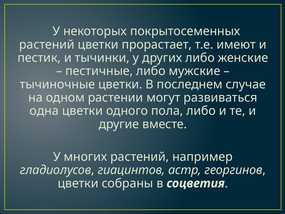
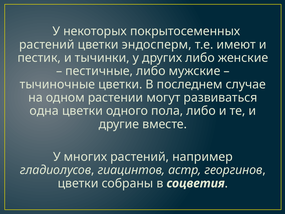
прорастает: прорастает -> эндосперм
